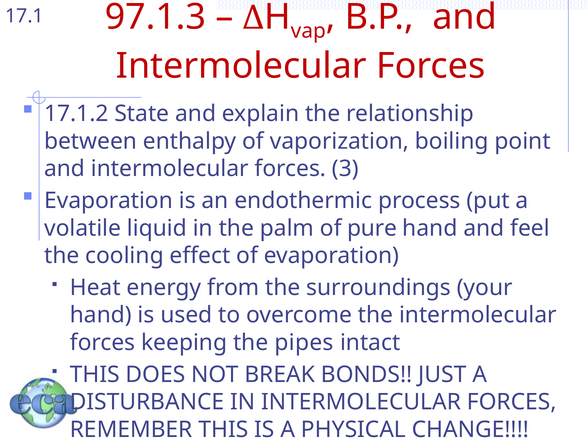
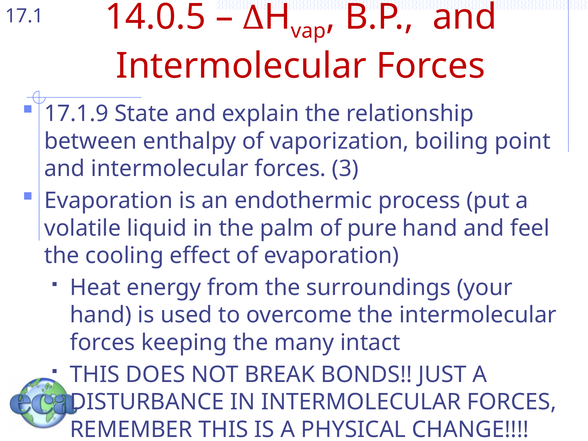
97.1.3: 97.1.3 -> 14.0.5
17.1.2: 17.1.2 -> 17.1.9
pipes: pipes -> many
